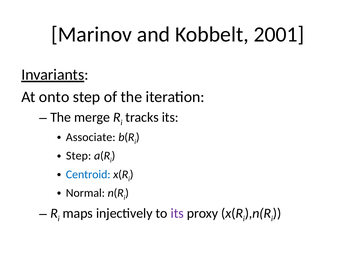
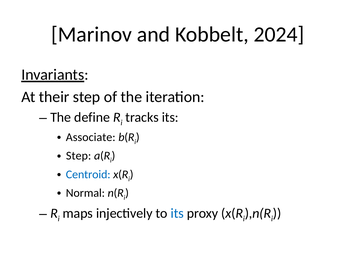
2001: 2001 -> 2024
onto: onto -> their
merge: merge -> define
its at (177, 213) colour: purple -> blue
